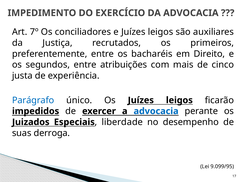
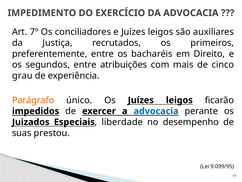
justa: justa -> grau
Parágrafo colour: blue -> orange
derroga: derroga -> prestou
